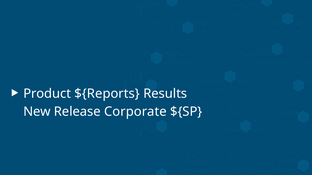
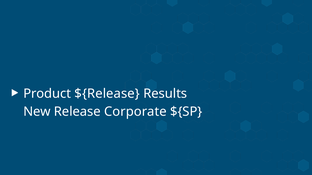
${Reports: ${Reports -> ${Release
